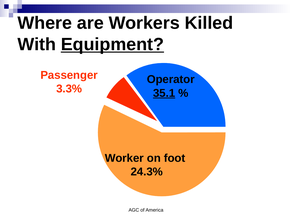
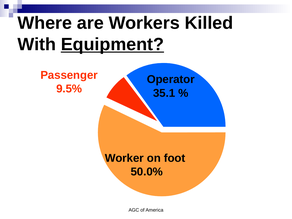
3.3%: 3.3% -> 9.5%
35.1 underline: present -> none
24.3%: 24.3% -> 50.0%
